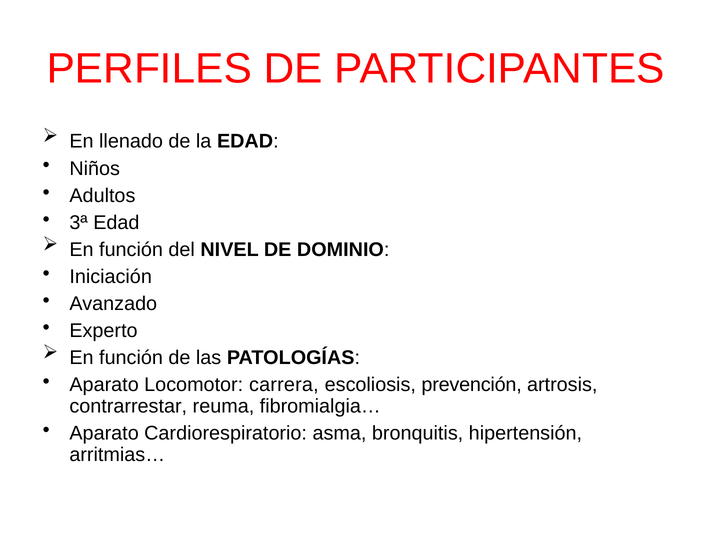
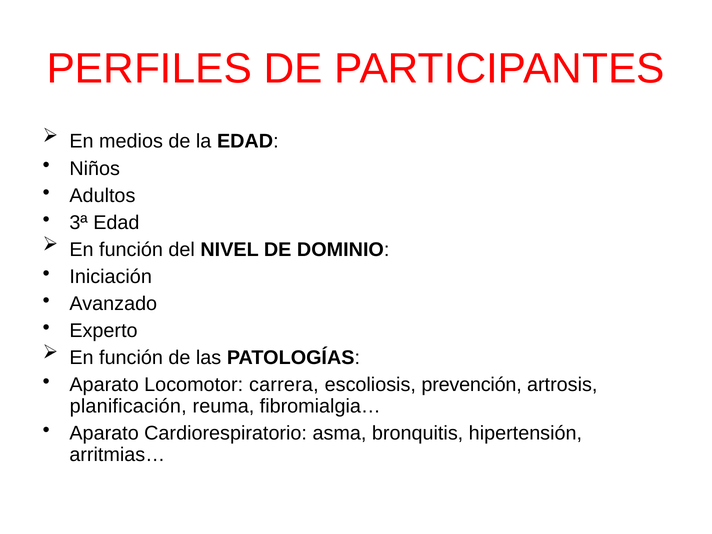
llenado: llenado -> medios
contrarrestar: contrarrestar -> planificación
